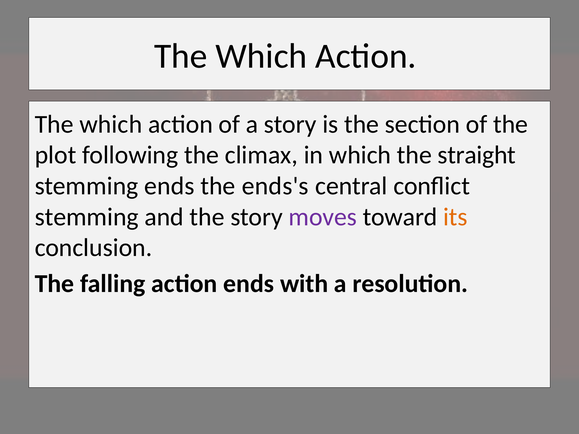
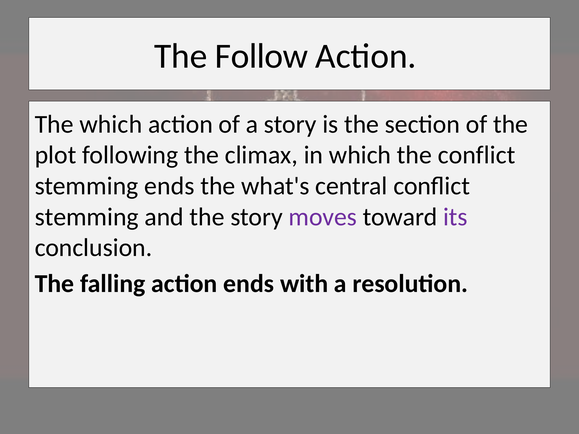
Which at (261, 56): Which -> Follow
the straight: straight -> conflict
ends's: ends's -> what's
its colour: orange -> purple
